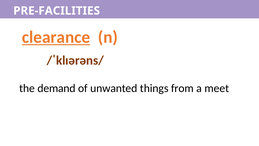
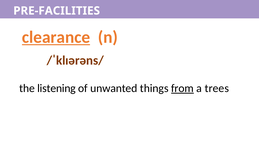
demand: demand -> listening
from underline: none -> present
meet: meet -> trees
